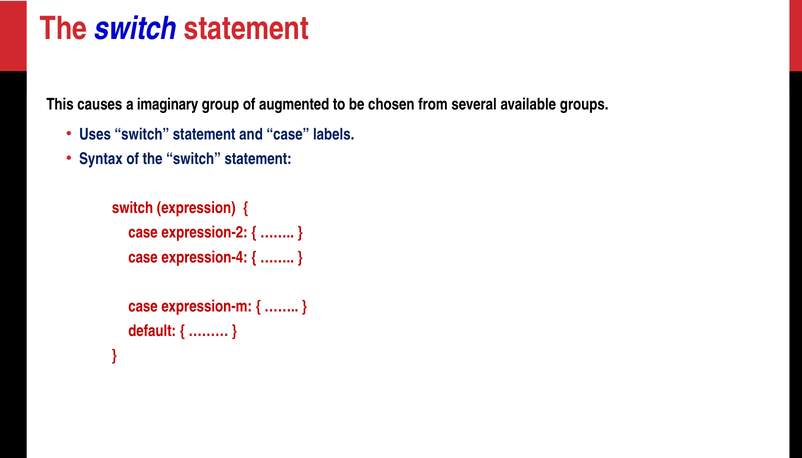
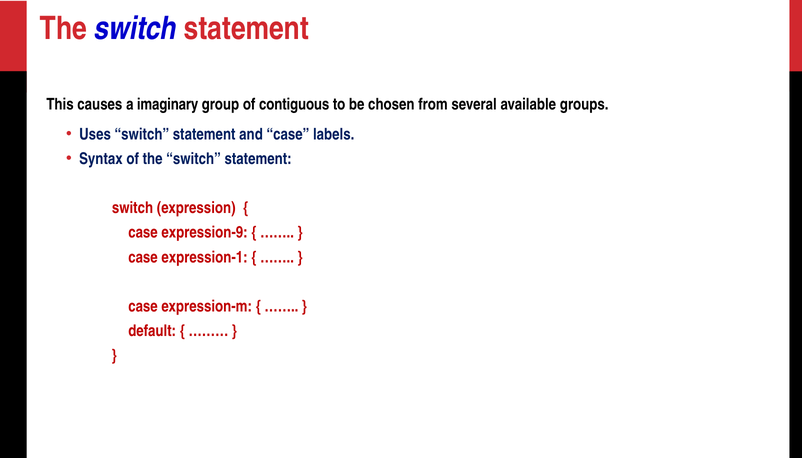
augmented: augmented -> contiguous
expression-2: expression-2 -> expression-9
expression-4: expression-4 -> expression-1
